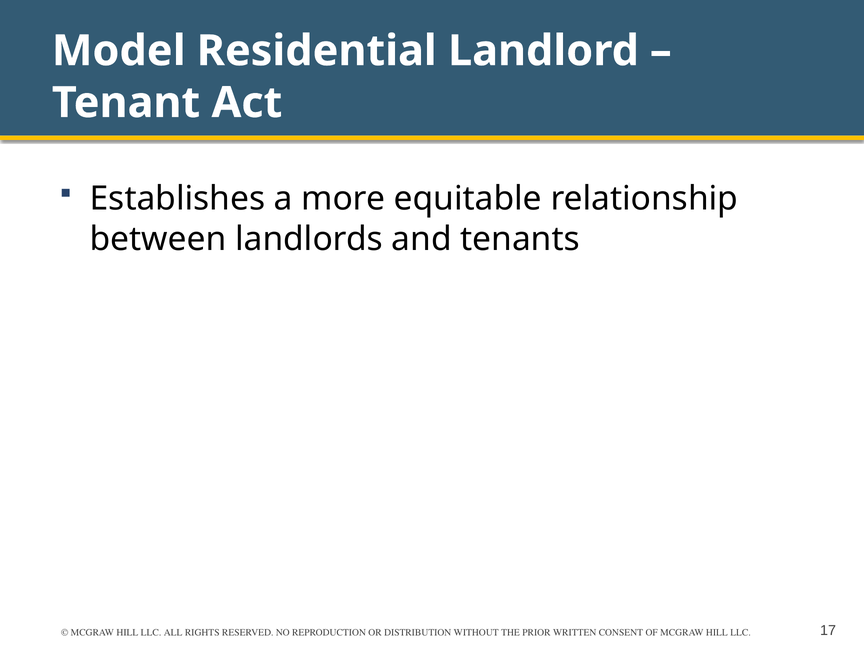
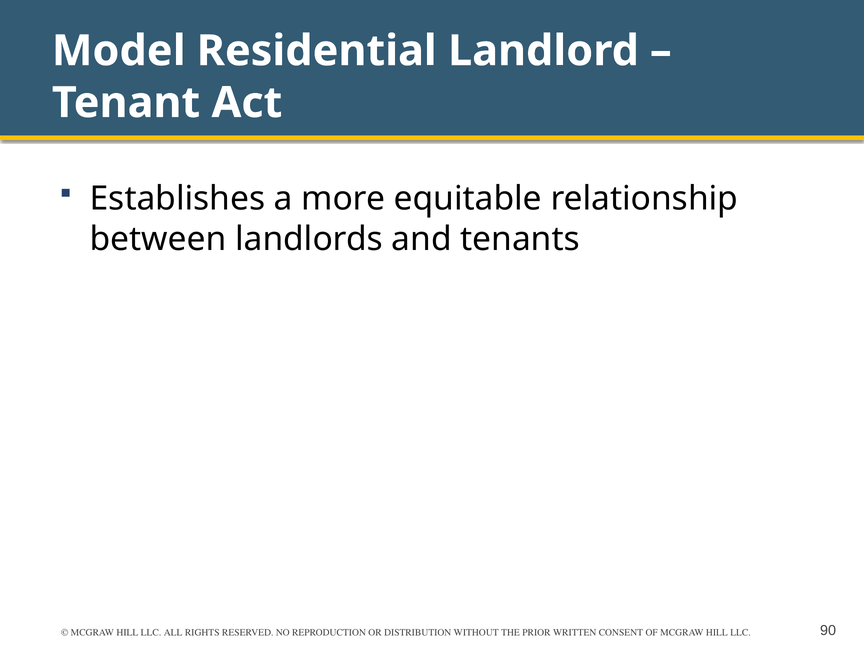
17: 17 -> 90
